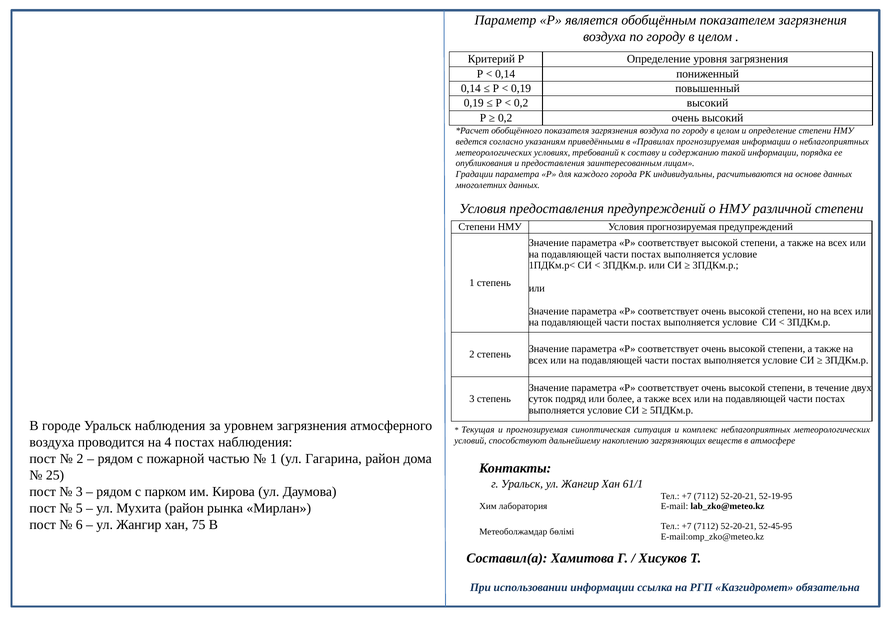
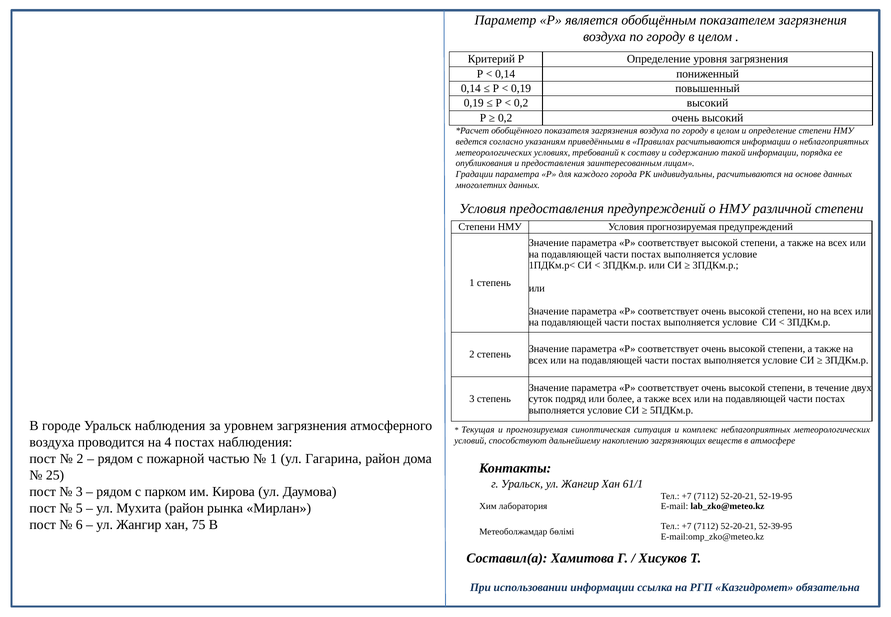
Правилах прогнозируемая: прогнозируемая -> расчитываются
52-45-95: 52-45-95 -> 52-39-95
